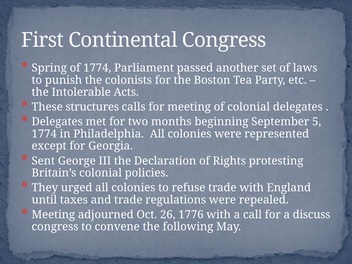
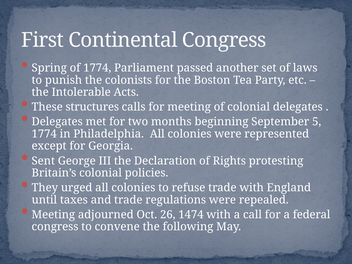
1776: 1776 -> 1474
discuss: discuss -> federal
